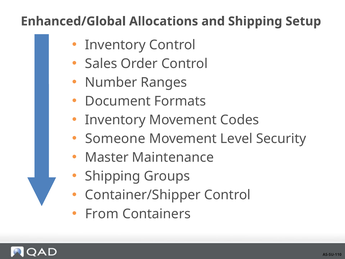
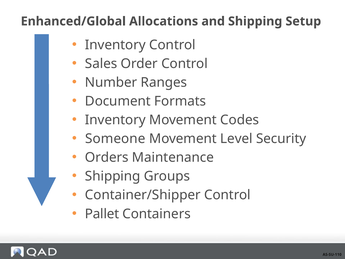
Master: Master -> Orders
From: From -> Pallet
